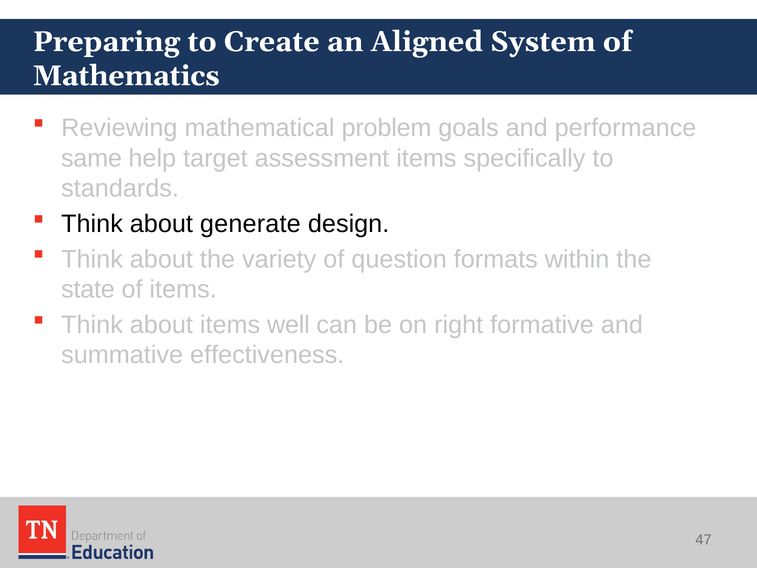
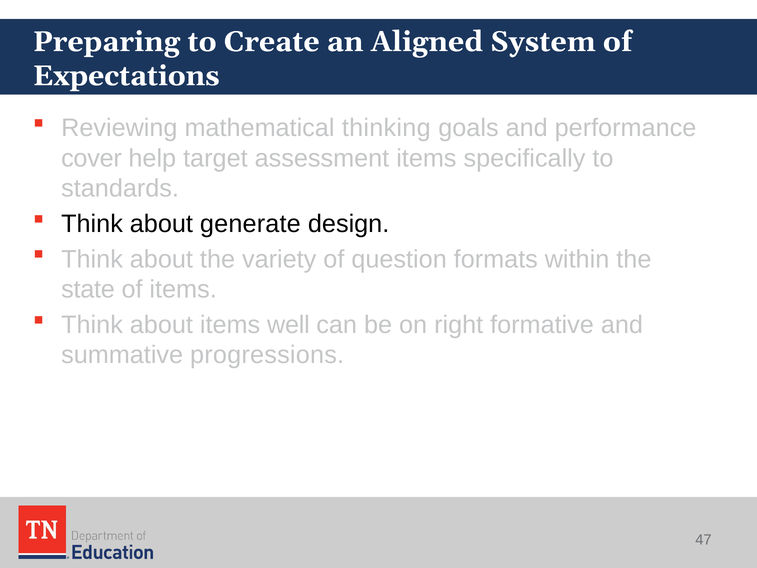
Mathematics: Mathematics -> Expectations
problem: problem -> thinking
same: same -> cover
effectiveness: effectiveness -> progressions
